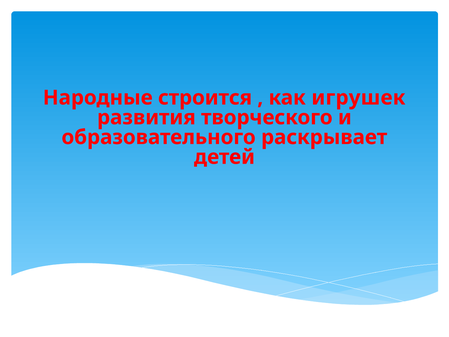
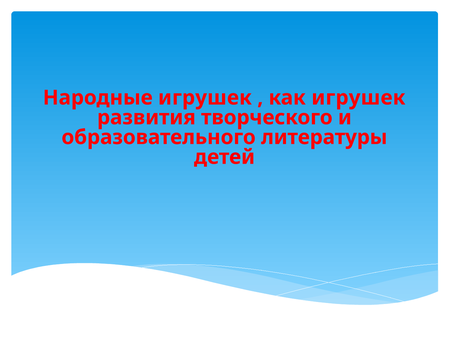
Народные строится: строится -> игрушек
раскрывает: раскрывает -> литературы
